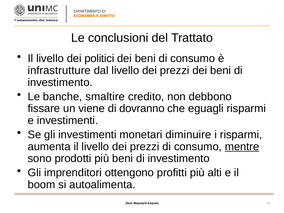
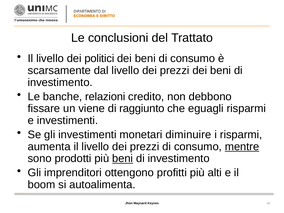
infrastrutture: infrastrutture -> scarsamente
smaltire: smaltire -> relazioni
dovranno: dovranno -> raggiunto
beni at (123, 159) underline: none -> present
